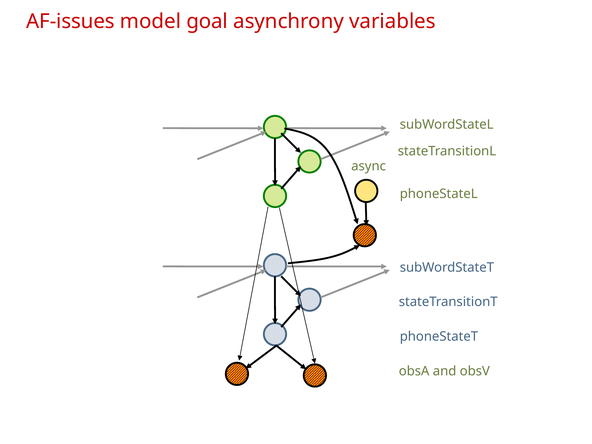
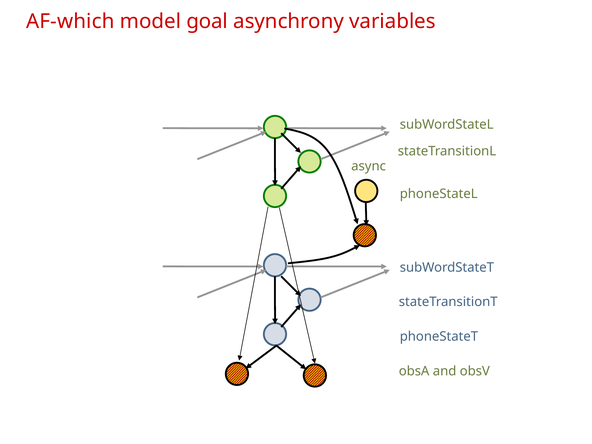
AF-issues: AF-issues -> AF-which
